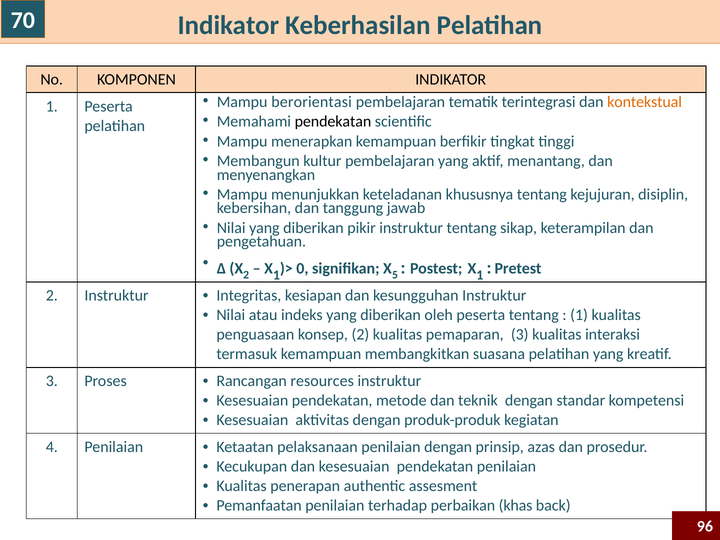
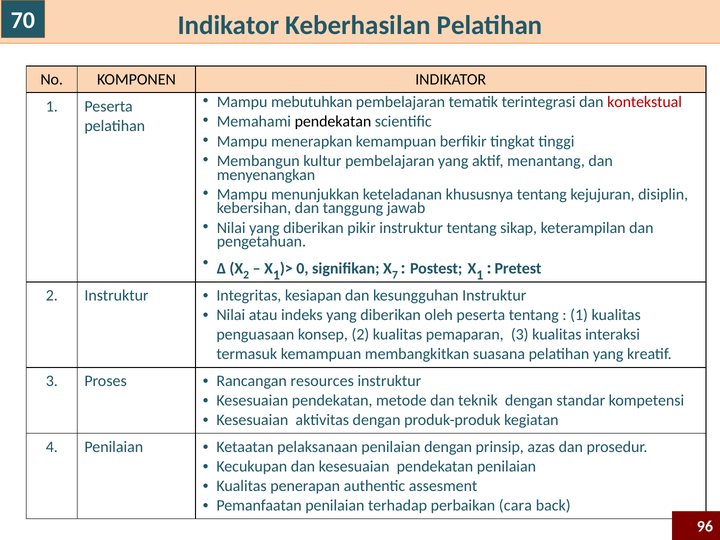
berorientasi: berorientasi -> mebutuhkan
kontekstual colour: orange -> red
5: 5 -> 7
khas: khas -> cara
